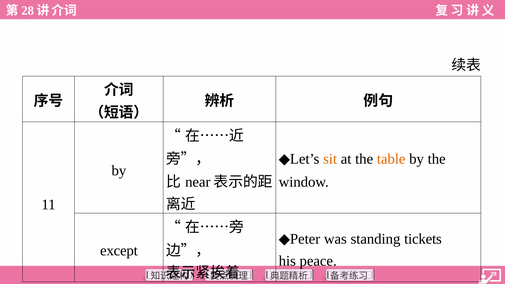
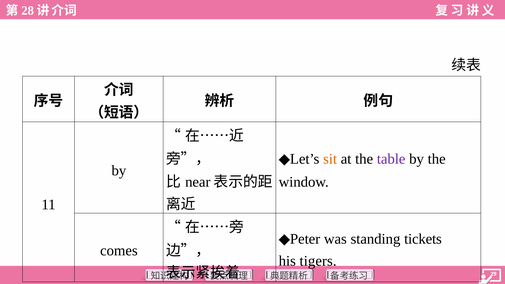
table colour: orange -> purple
except: except -> comes
peace: peace -> tigers
